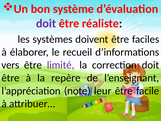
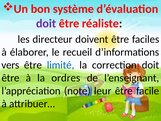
systèmes: systèmes -> directeur
limité colour: purple -> blue
repère: repère -> ordres
